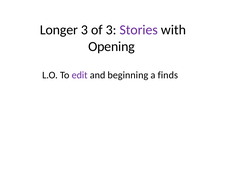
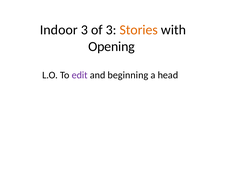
Longer: Longer -> Indoor
Stories colour: purple -> orange
finds: finds -> head
